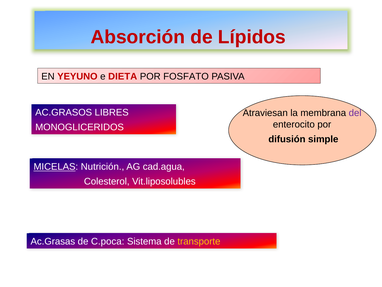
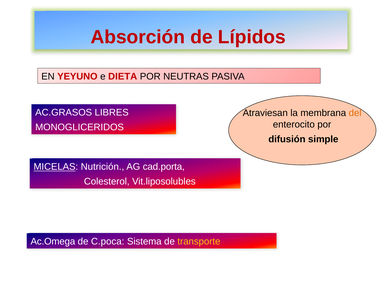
FOSFATO: FOSFATO -> NEUTRAS
del colour: purple -> orange
cad.agua: cad.agua -> cad.porta
Ac.Grasas: Ac.Grasas -> Ac.Omega
